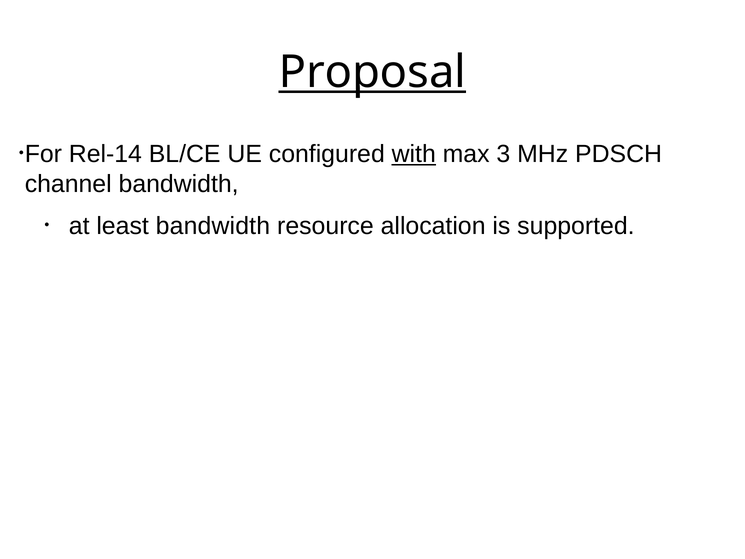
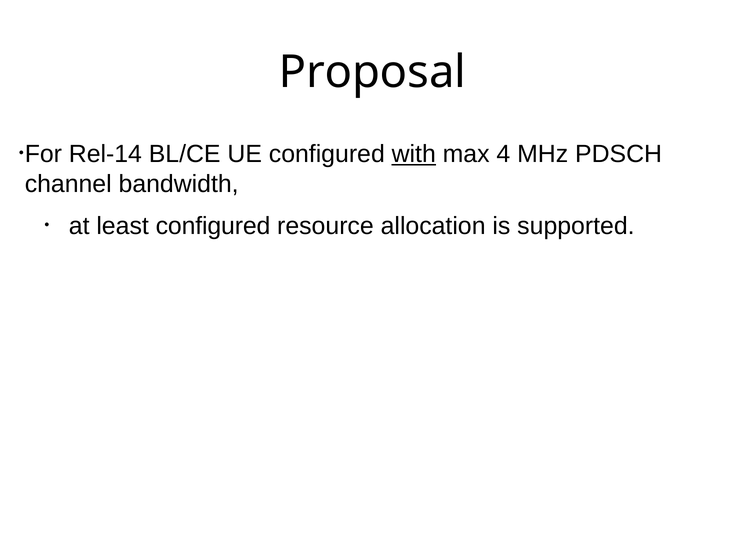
Proposal underline: present -> none
3: 3 -> 4
least bandwidth: bandwidth -> configured
